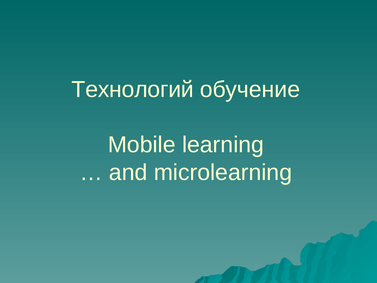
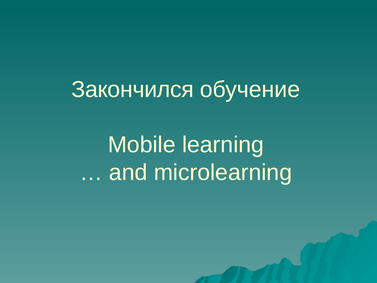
Технологий: Технологий -> Закончился
